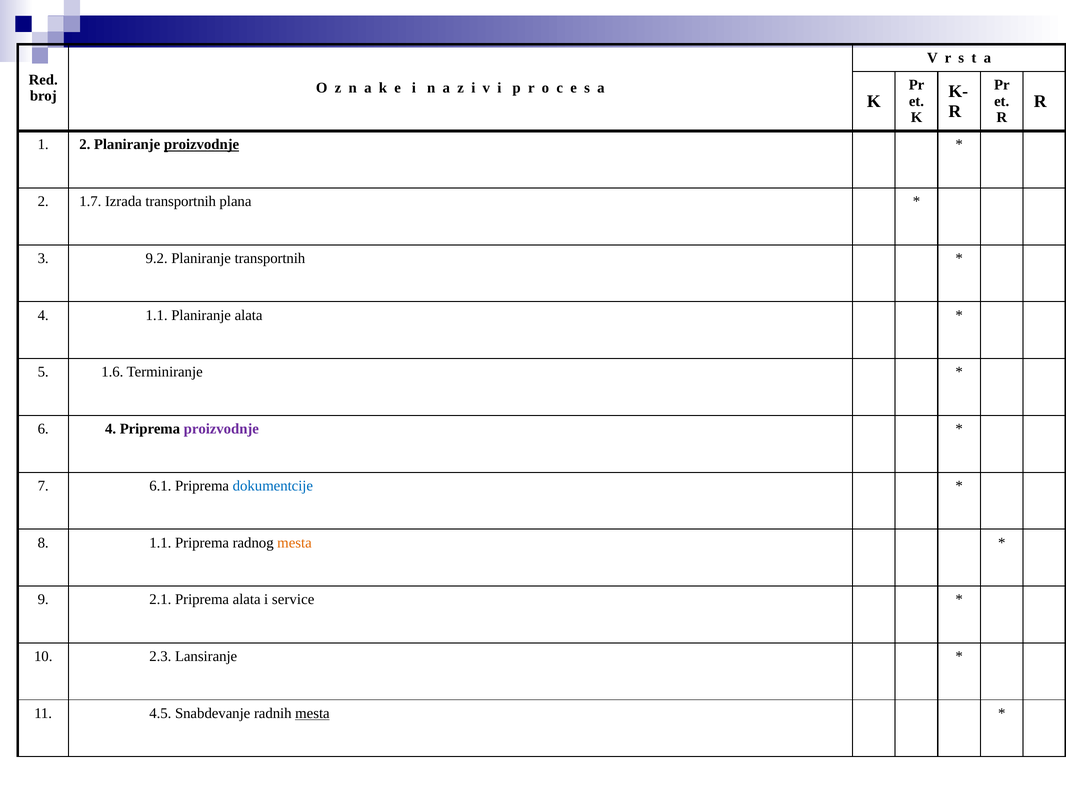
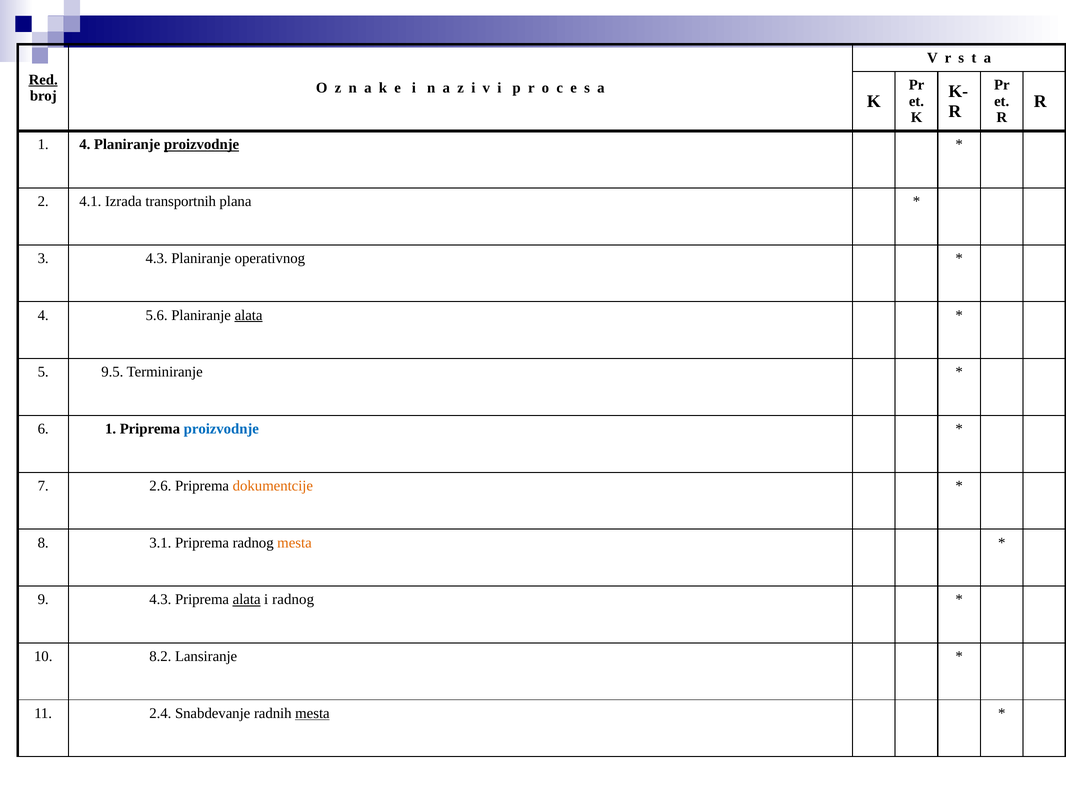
Red underline: none -> present
1 2: 2 -> 4
1.7: 1.7 -> 4.1
3 9.2: 9.2 -> 4.3
Planiranje transportnih: transportnih -> operativnog
4 1.1: 1.1 -> 5.6
alata at (249, 315) underline: none -> present
1.6: 1.6 -> 9.5
6 4: 4 -> 1
proizvodnje at (221, 429) colour: purple -> blue
6.1: 6.1 -> 2.6
dokumentcije colour: blue -> orange
8 1.1: 1.1 -> 3.1
9 2.1: 2.1 -> 4.3
alata at (247, 600) underline: none -> present
i service: service -> radnog
2.3: 2.3 -> 8.2
4.5: 4.5 -> 2.4
